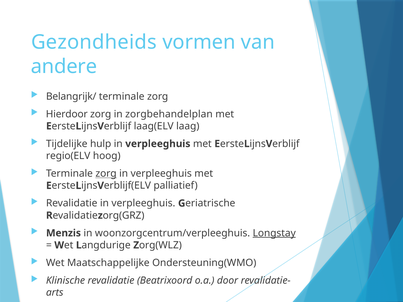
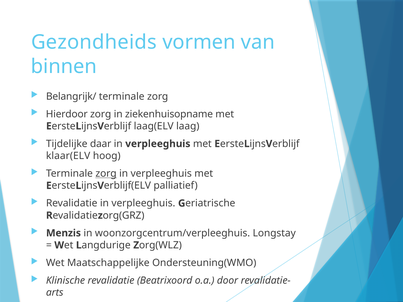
andere: andere -> binnen
zorgbehandelplan: zorgbehandelplan -> ziekenhuisopname
hulp: hulp -> daar
regio(ELV: regio(ELV -> klaar(ELV
Longstay underline: present -> none
